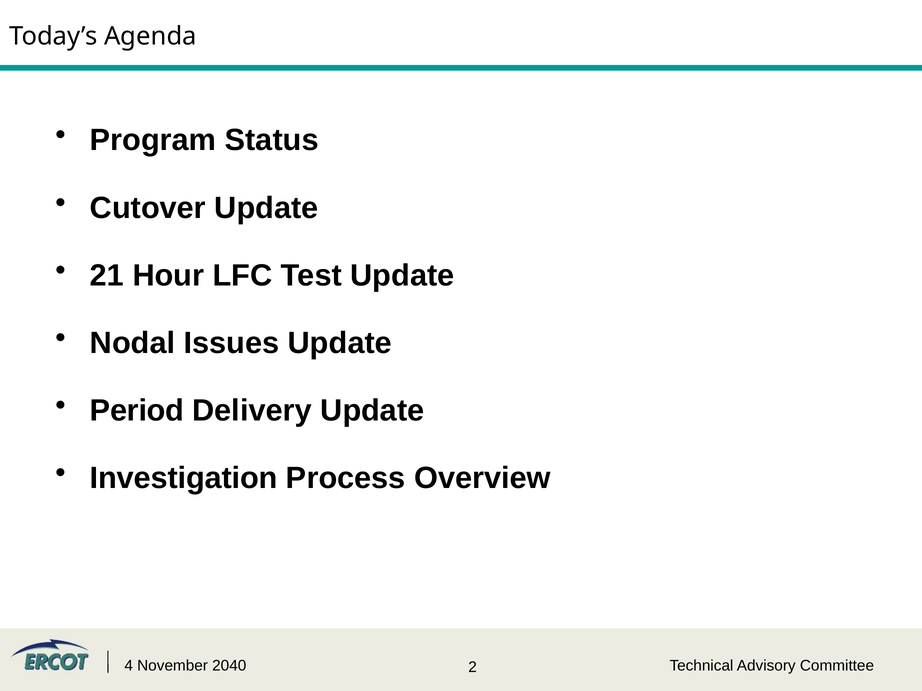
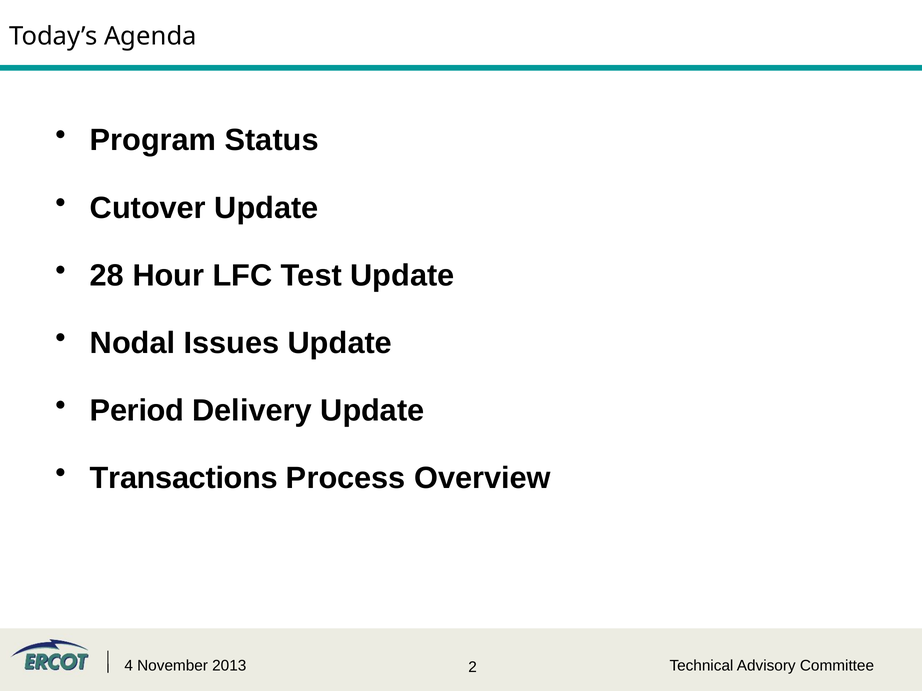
21: 21 -> 28
Investigation: Investigation -> Transactions
2040: 2040 -> 2013
